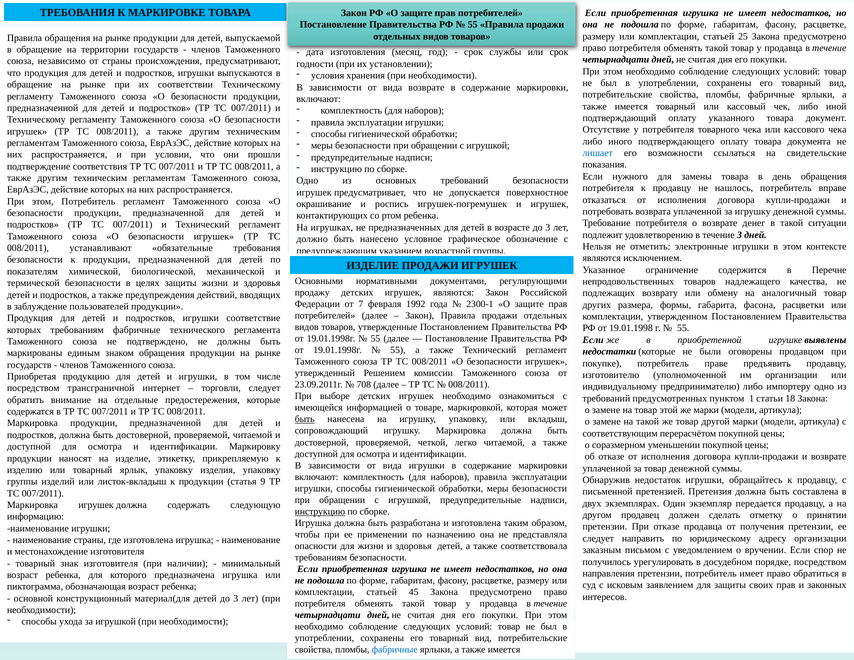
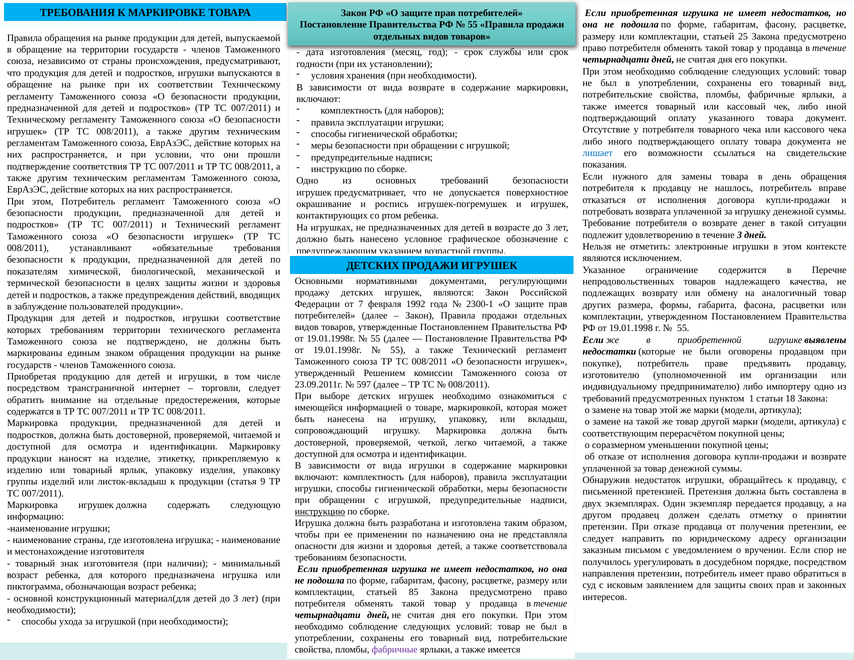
ИЗДЕЛИЕ at (373, 266): ИЗДЕЛИЕ -> ДЕТСКИХ
требованиям фабричные: фабричные -> территории
708: 708 -> 597
быть at (305, 419) underline: present -> none
45: 45 -> 85
фабричные at (395, 650) colour: blue -> purple
